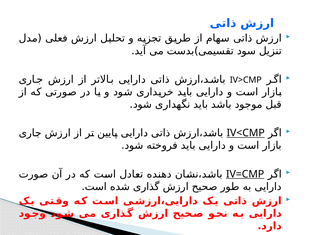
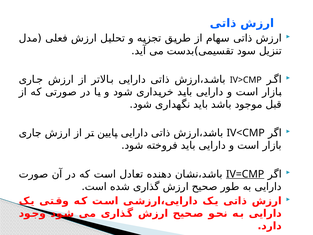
IV<CMP underline: present -> none
